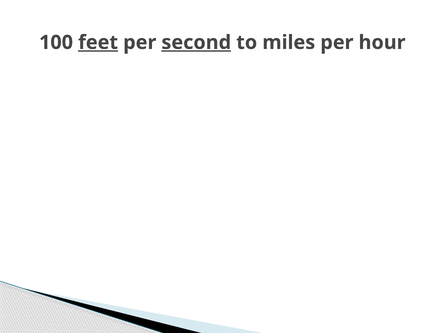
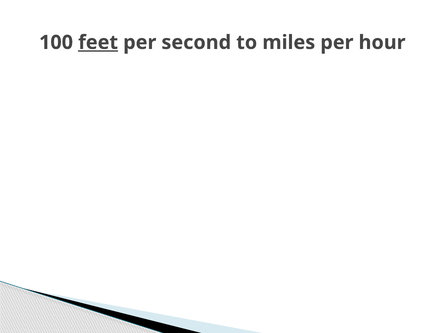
second underline: present -> none
